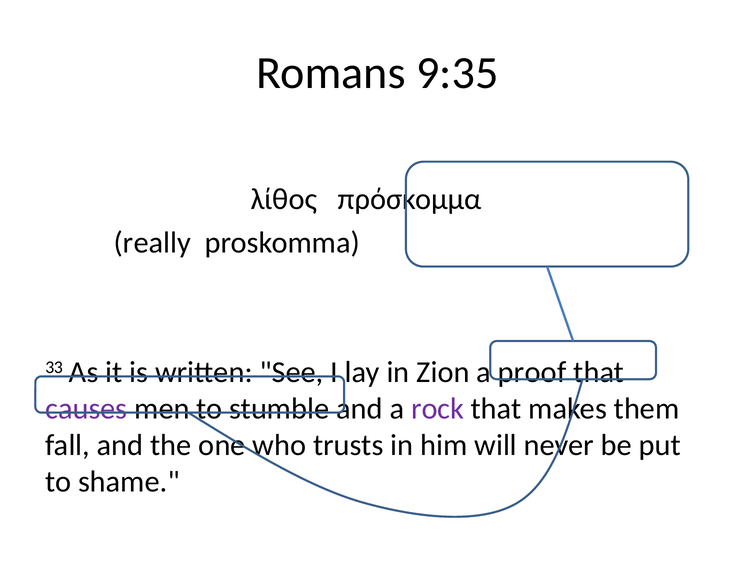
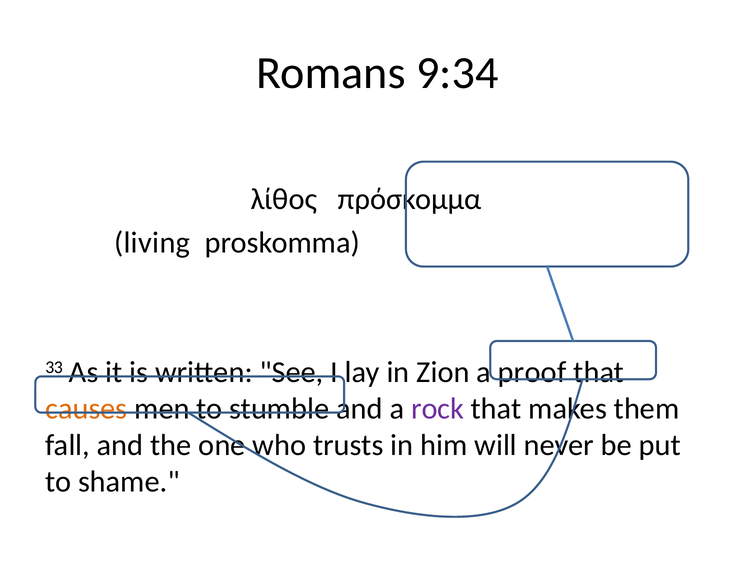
9:35: 9:35 -> 9:34
really: really -> living
causes colour: purple -> orange
